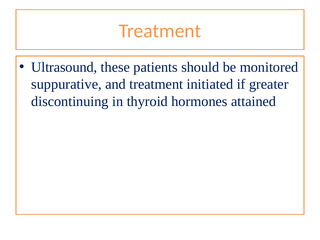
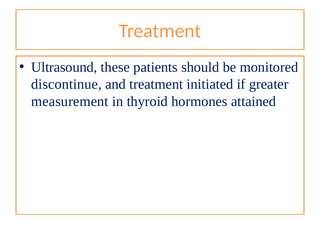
suppurative: suppurative -> discontinue
discontinuing: discontinuing -> measurement
